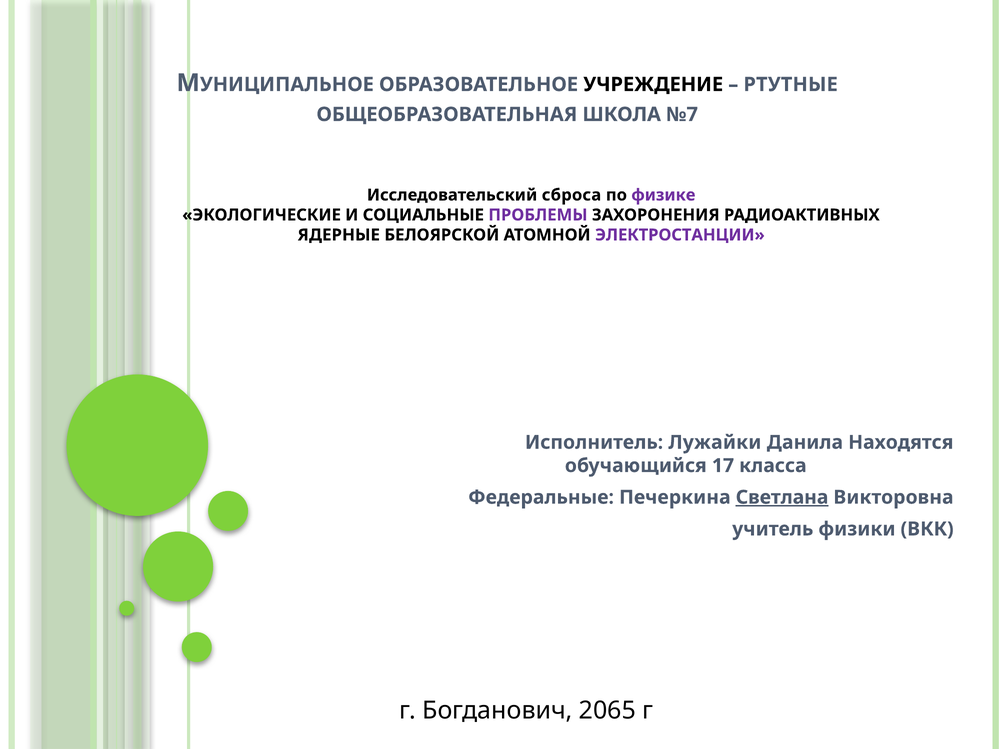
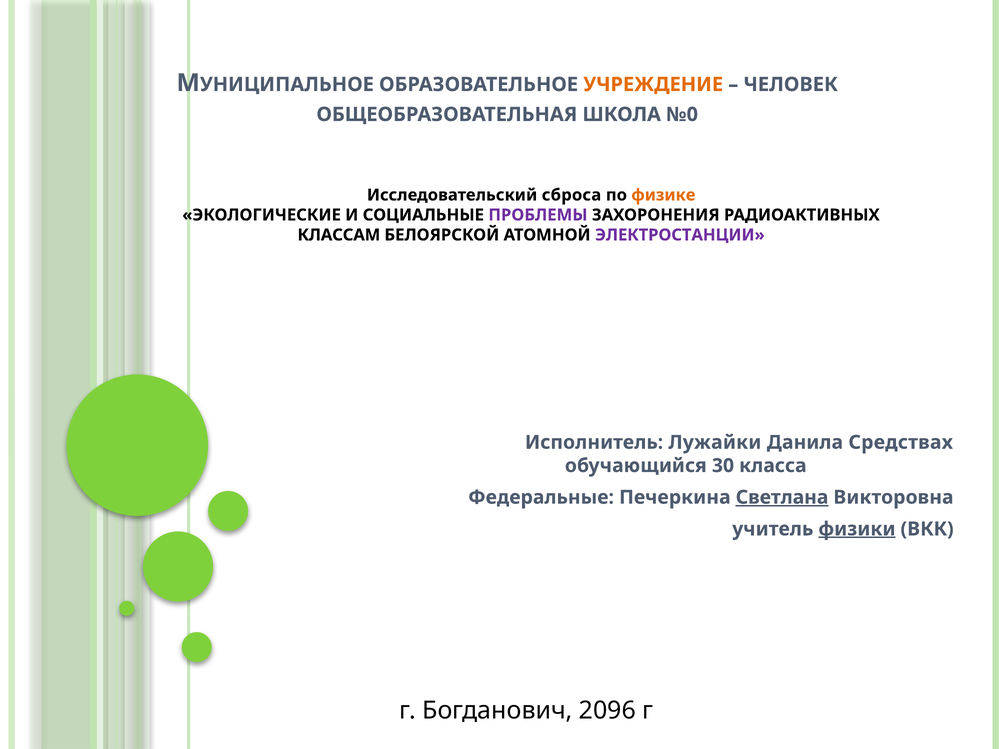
УЧРЕЖДЕНИЕ colour: black -> orange
РТУТНЫЕ: РТУТНЫЕ -> ЧЕЛОВЕК
№7: №7 -> №0
физике colour: purple -> orange
ЯДЕРНЫЕ: ЯДЕРНЫЕ -> КЛАССАМ
Находятся: Находятся -> Средствах
17: 17 -> 30
физики underline: none -> present
2065: 2065 -> 2096
